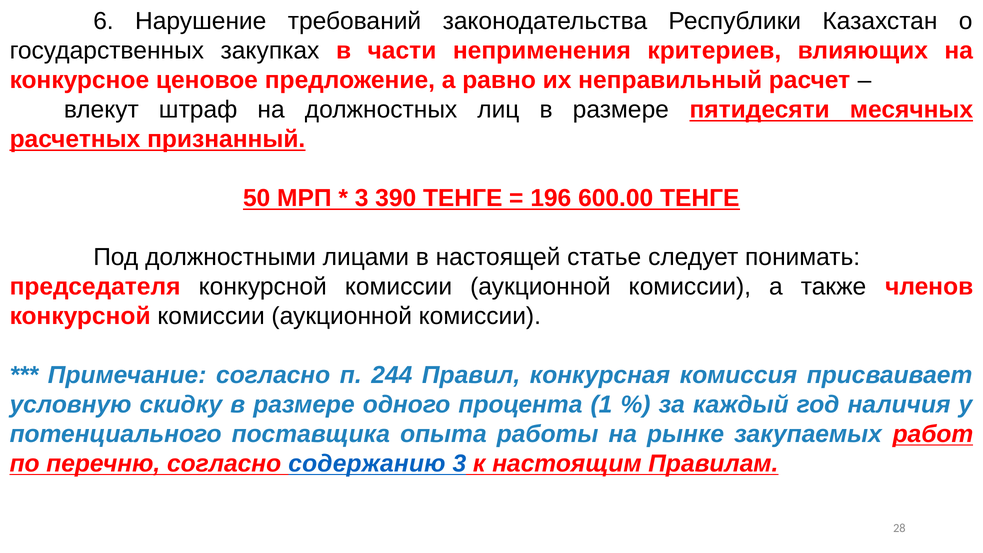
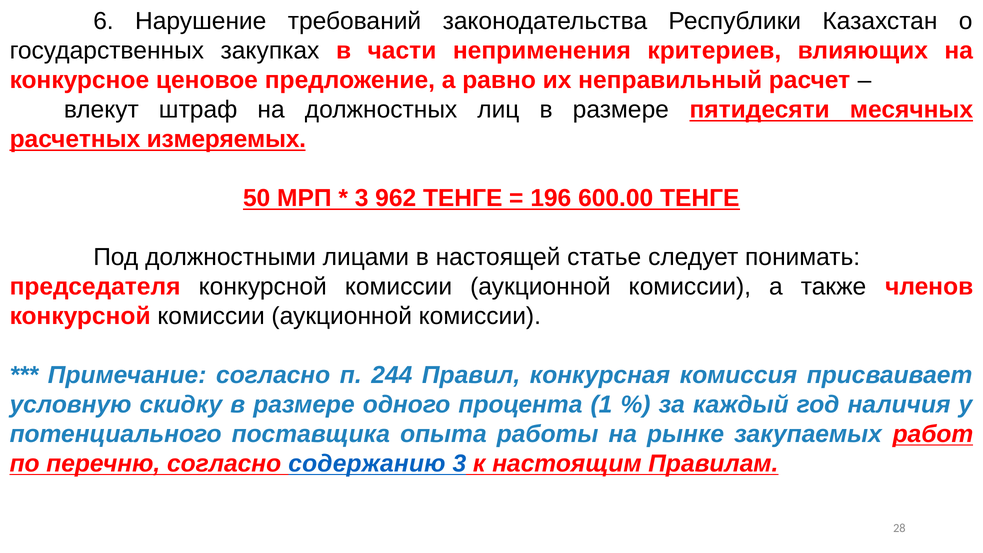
признанный: признанный -> измеряемых
390: 390 -> 962
